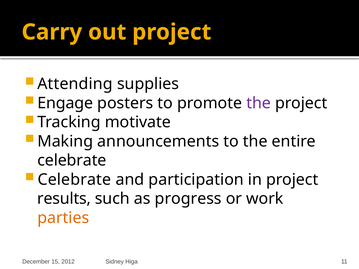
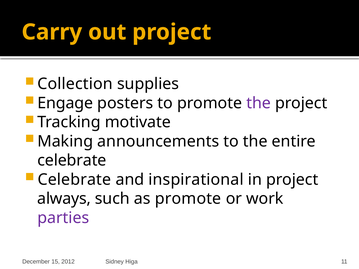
Attending: Attending -> Collection
participation: participation -> inspirational
results: results -> always
as progress: progress -> promote
parties colour: orange -> purple
